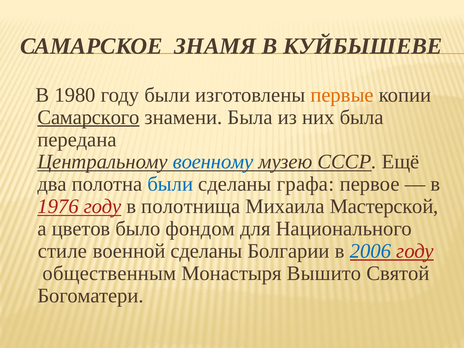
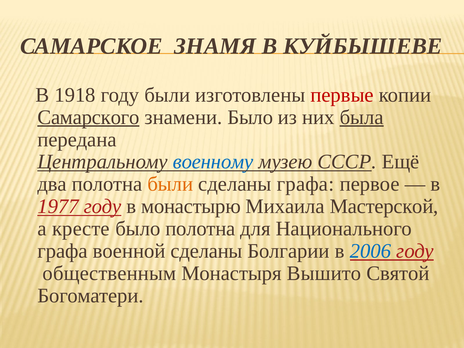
1980: 1980 -> 1918
первые colour: orange -> red
знамени Была: Была -> Было
была at (362, 117) underline: none -> present
были at (170, 184) colour: blue -> orange
1976: 1976 -> 1977
полотнища: полотнища -> монастырю
цветов: цветов -> кресте
было фондом: фондом -> полотна
стиле at (62, 251): стиле -> графа
